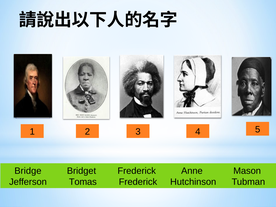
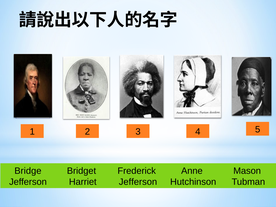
Tomas: Tomas -> Harriet
Frederick at (138, 182): Frederick -> Jefferson
